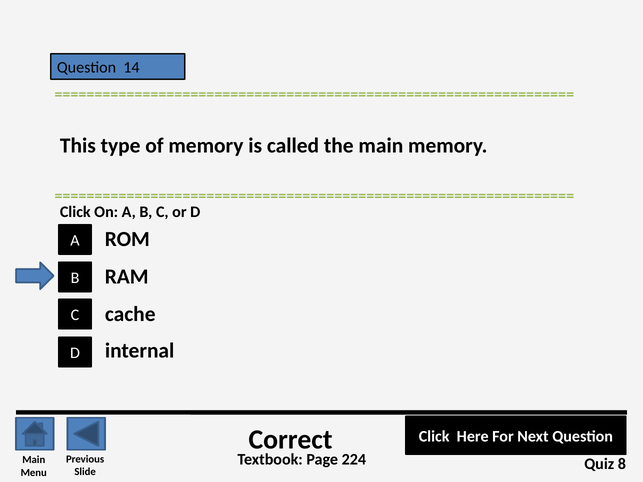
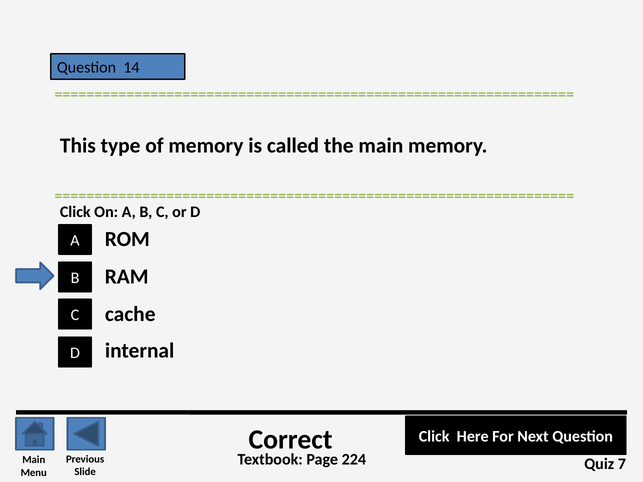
8: 8 -> 7
